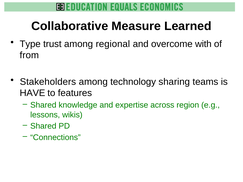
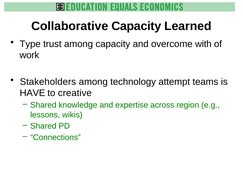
Collaborative Measure: Measure -> Capacity
among regional: regional -> capacity
from: from -> work
sharing: sharing -> attempt
features: features -> creative
